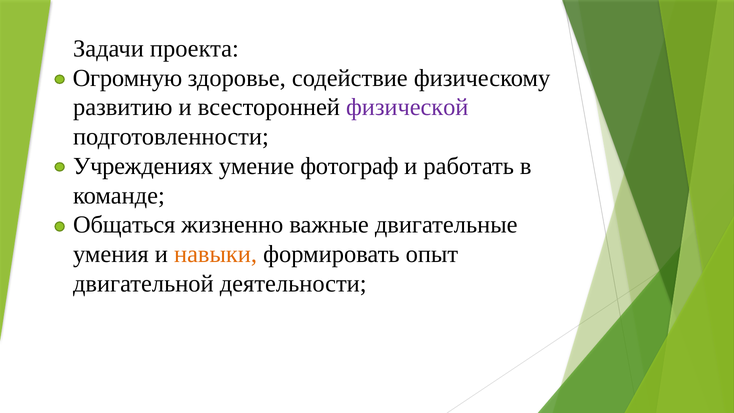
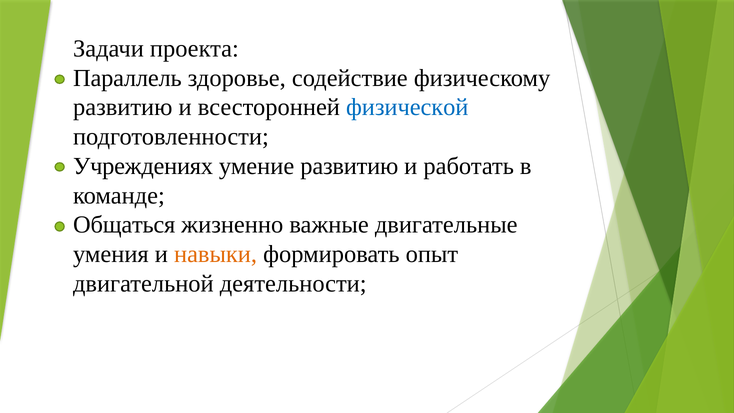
Огромную: Огромную -> Параллель
физической colour: purple -> blue
умение фотограф: фотограф -> развитию
